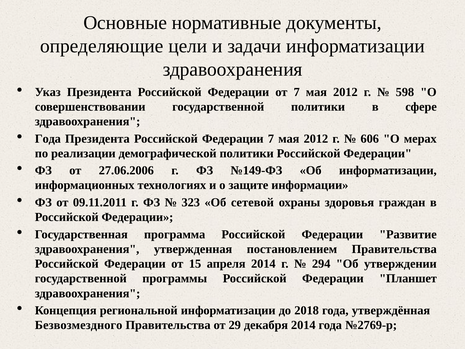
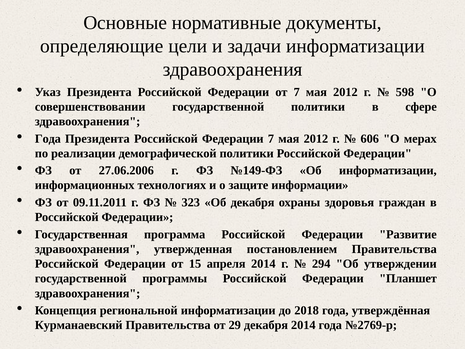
Об сетевой: сетевой -> декабря
Безвозмездного: Безвозмездного -> Курманаевский
